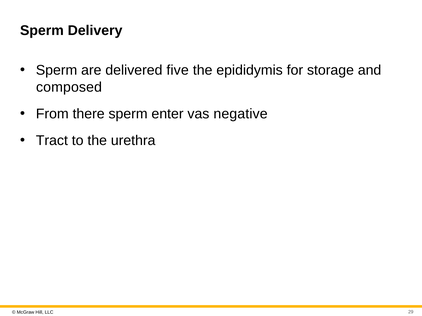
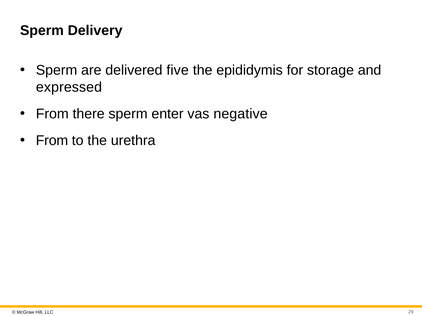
composed: composed -> expressed
Tract at (52, 141): Tract -> From
